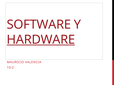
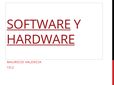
SOFTWARE underline: none -> present
